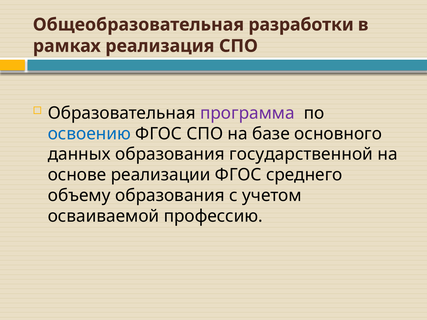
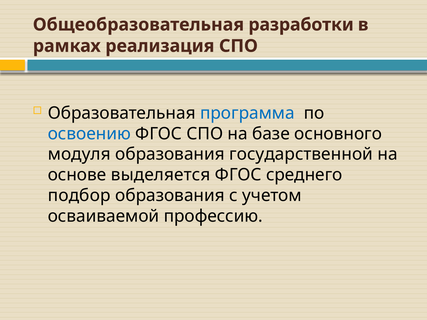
программа colour: purple -> blue
данных: данных -> модуля
реализации: реализации -> выделяется
объему: объему -> подбор
